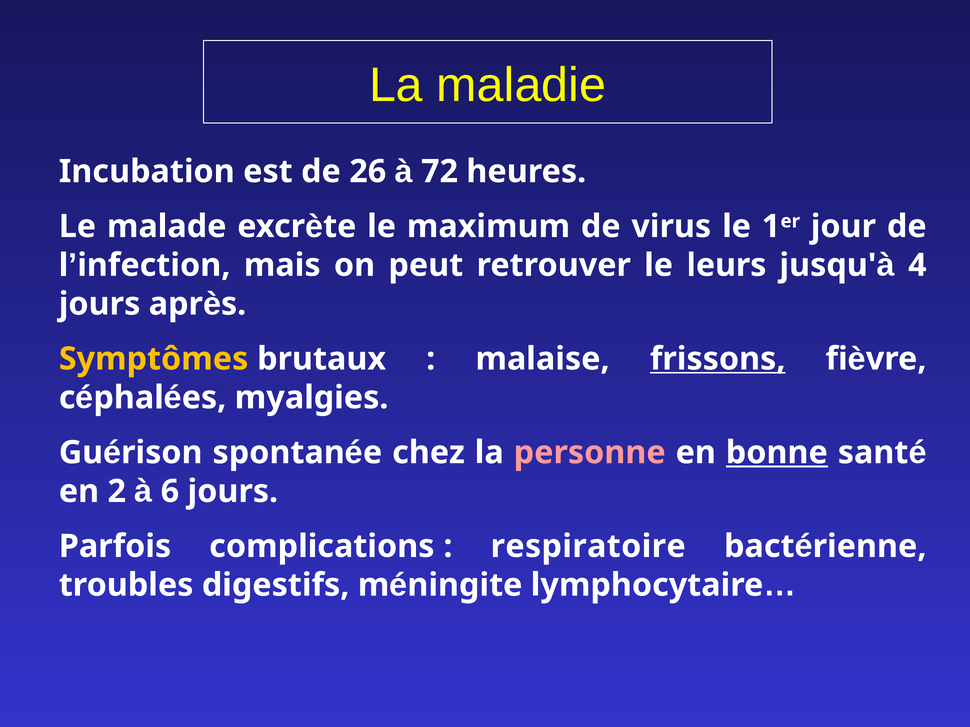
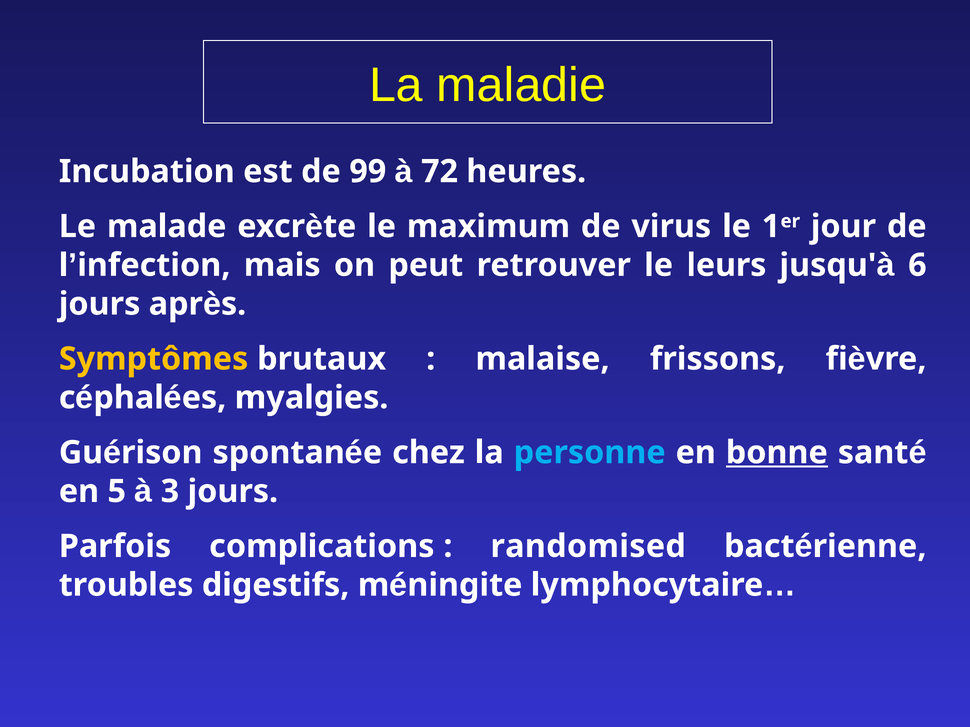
26: 26 -> 99
4: 4 -> 6
frissons underline: present -> none
personne colour: pink -> light blue
2: 2 -> 5
6: 6 -> 3
respiratoire: respiratoire -> randomised
